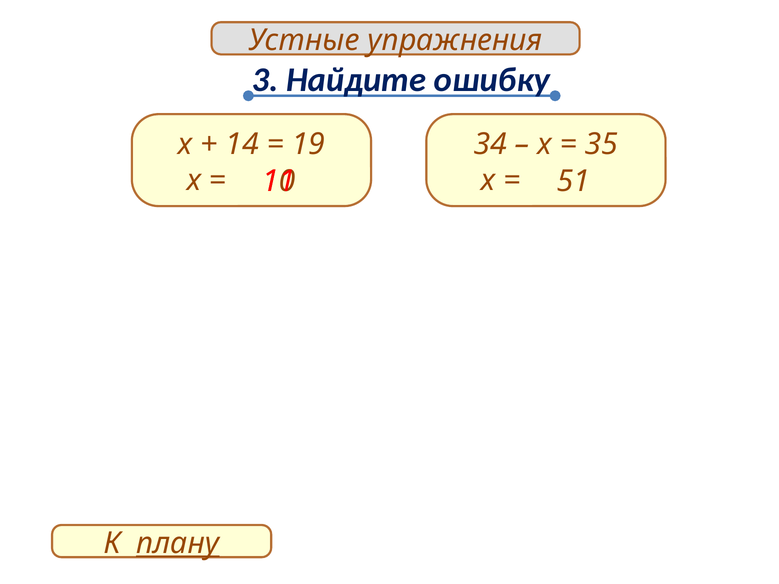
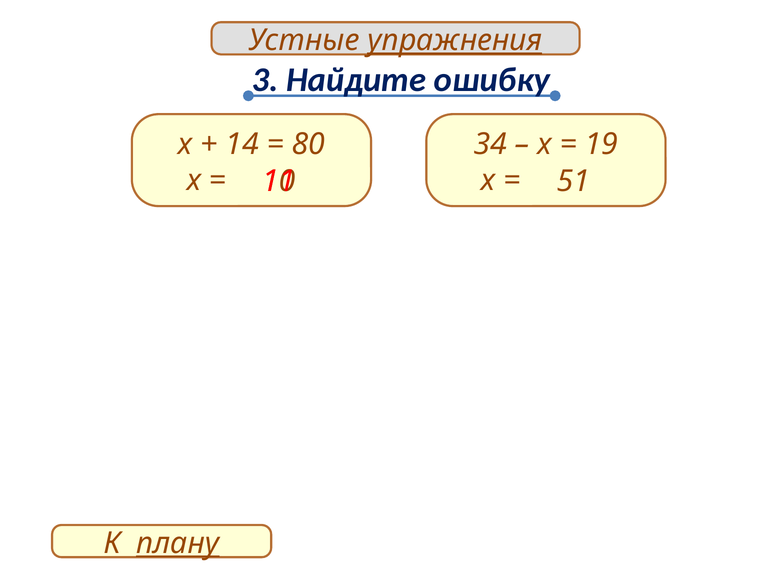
упражнения underline: none -> present
19: 19 -> 80
35: 35 -> 19
